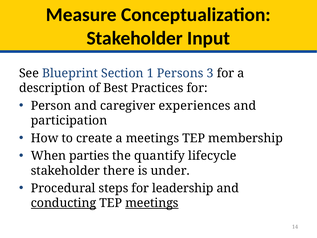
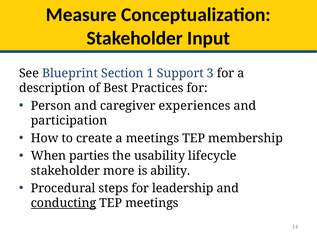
Persons: Persons -> Support
quantify: quantify -> usability
there: there -> more
under: under -> ability
meetings at (152, 203) underline: present -> none
